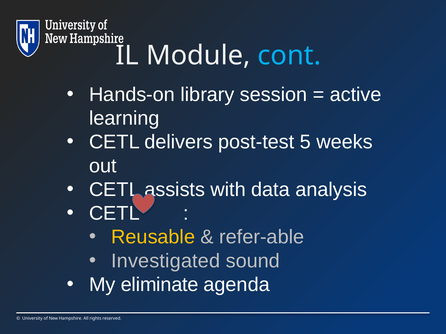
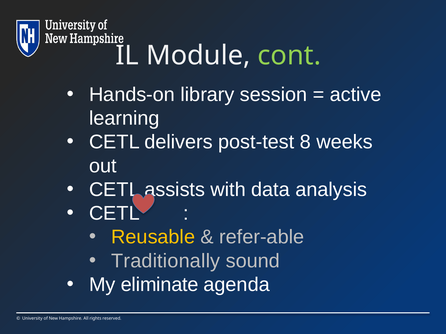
cont colour: light blue -> light green
5: 5 -> 8
Investigated: Investigated -> Traditionally
